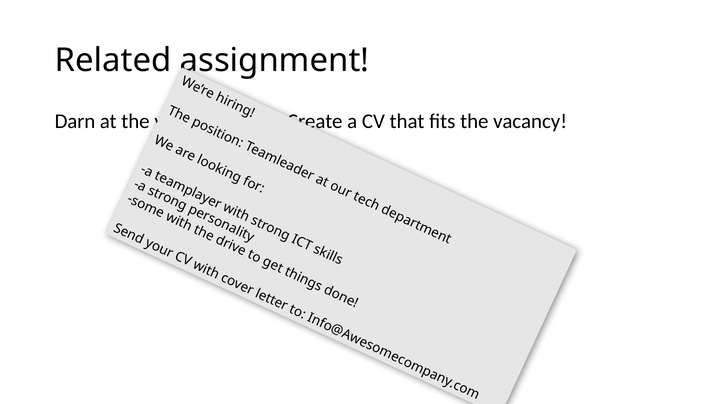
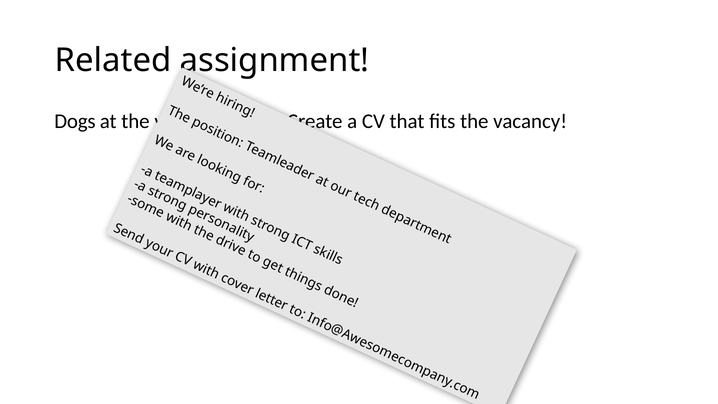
Darn: Darn -> Dogs
